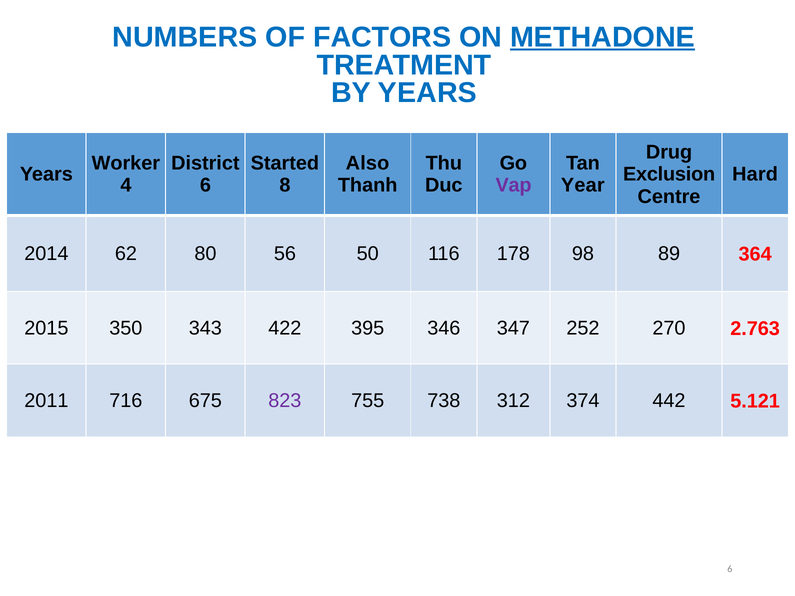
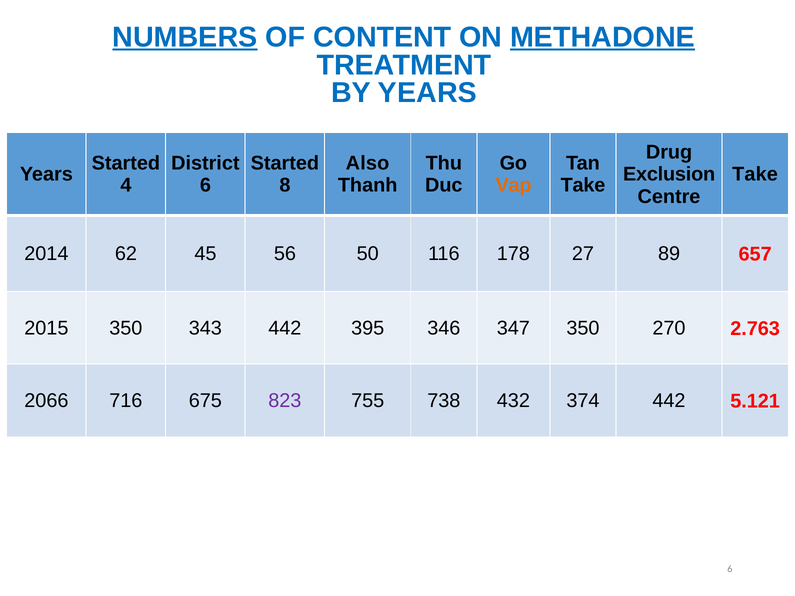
NUMBERS underline: none -> present
FACTORS: FACTORS -> CONTENT
Worker at (126, 163): Worker -> Started
Hard at (755, 174): Hard -> Take
Vap colour: purple -> orange
Year at (583, 185): Year -> Take
80: 80 -> 45
98: 98 -> 27
364: 364 -> 657
343 422: 422 -> 442
347 252: 252 -> 350
2011: 2011 -> 2066
312: 312 -> 432
